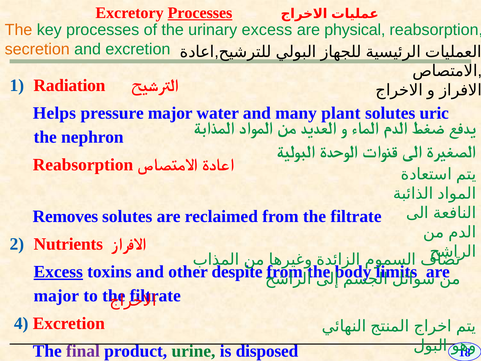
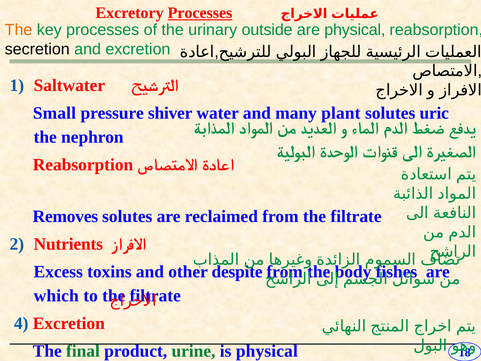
urinary excess: excess -> outside
secretion colour: orange -> black
Radiation: Radiation -> Saltwater
Helps: Helps -> Small
pressure major: major -> shiver
Excess at (58, 272) underline: present -> none
limits: limits -> fishes
major at (56, 295): major -> which
final colour: purple -> green
is disposed: disposed -> physical
